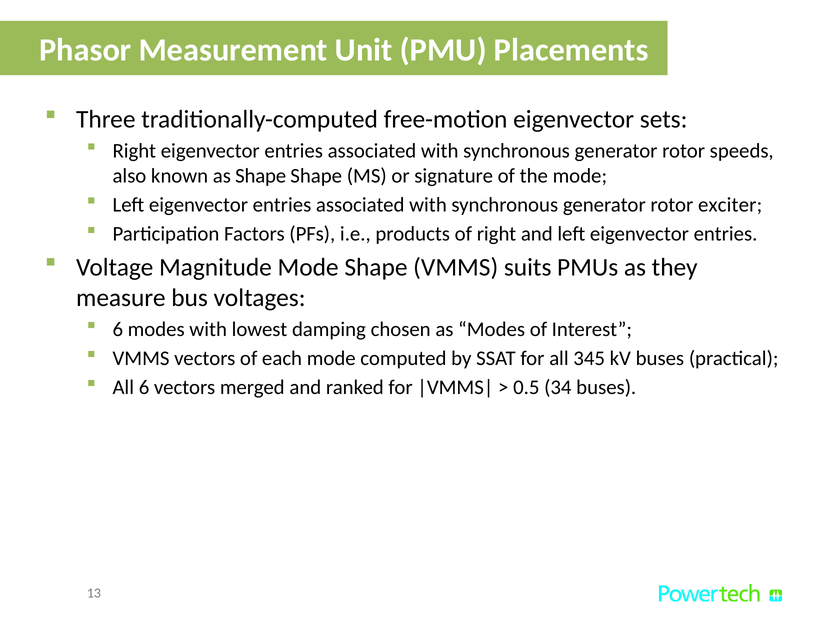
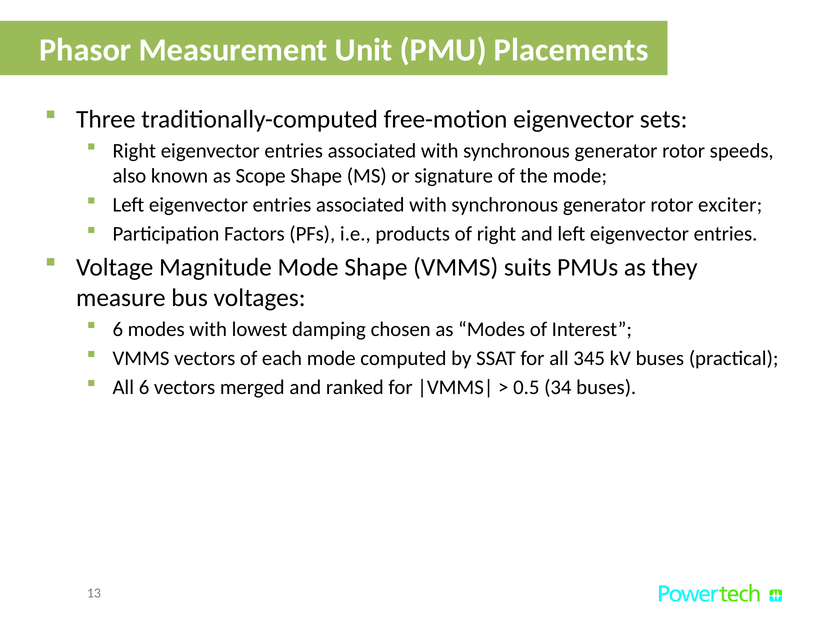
as Shape: Shape -> Scope
